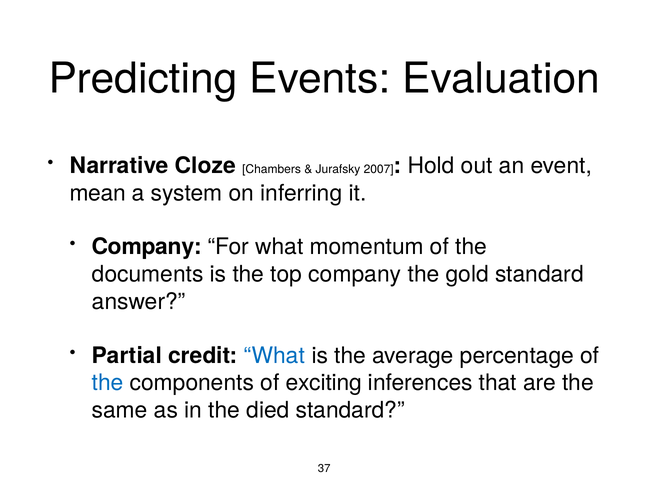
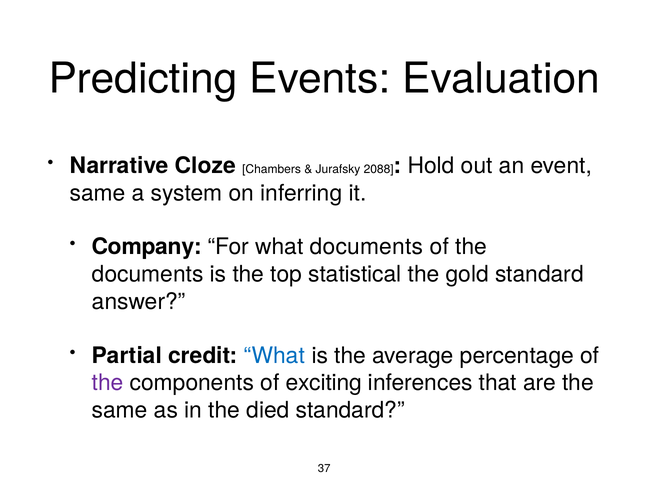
2007: 2007 -> 2088
mean at (98, 193): mean -> same
what momentum: momentum -> documents
top company: company -> statistical
the at (108, 383) colour: blue -> purple
